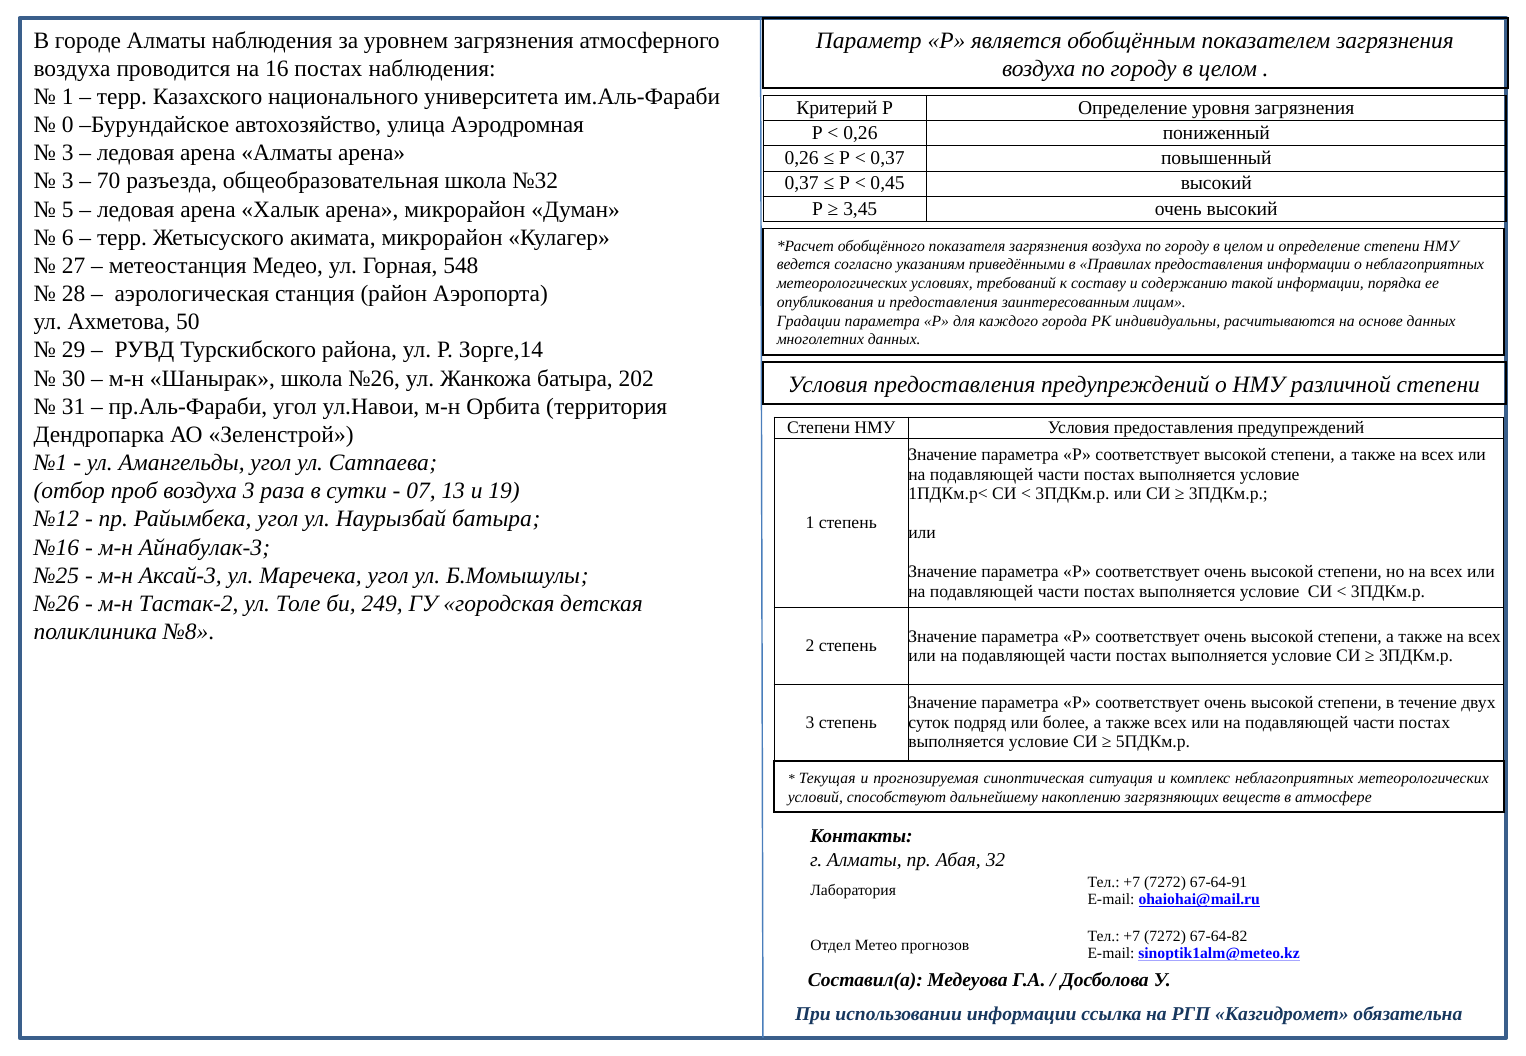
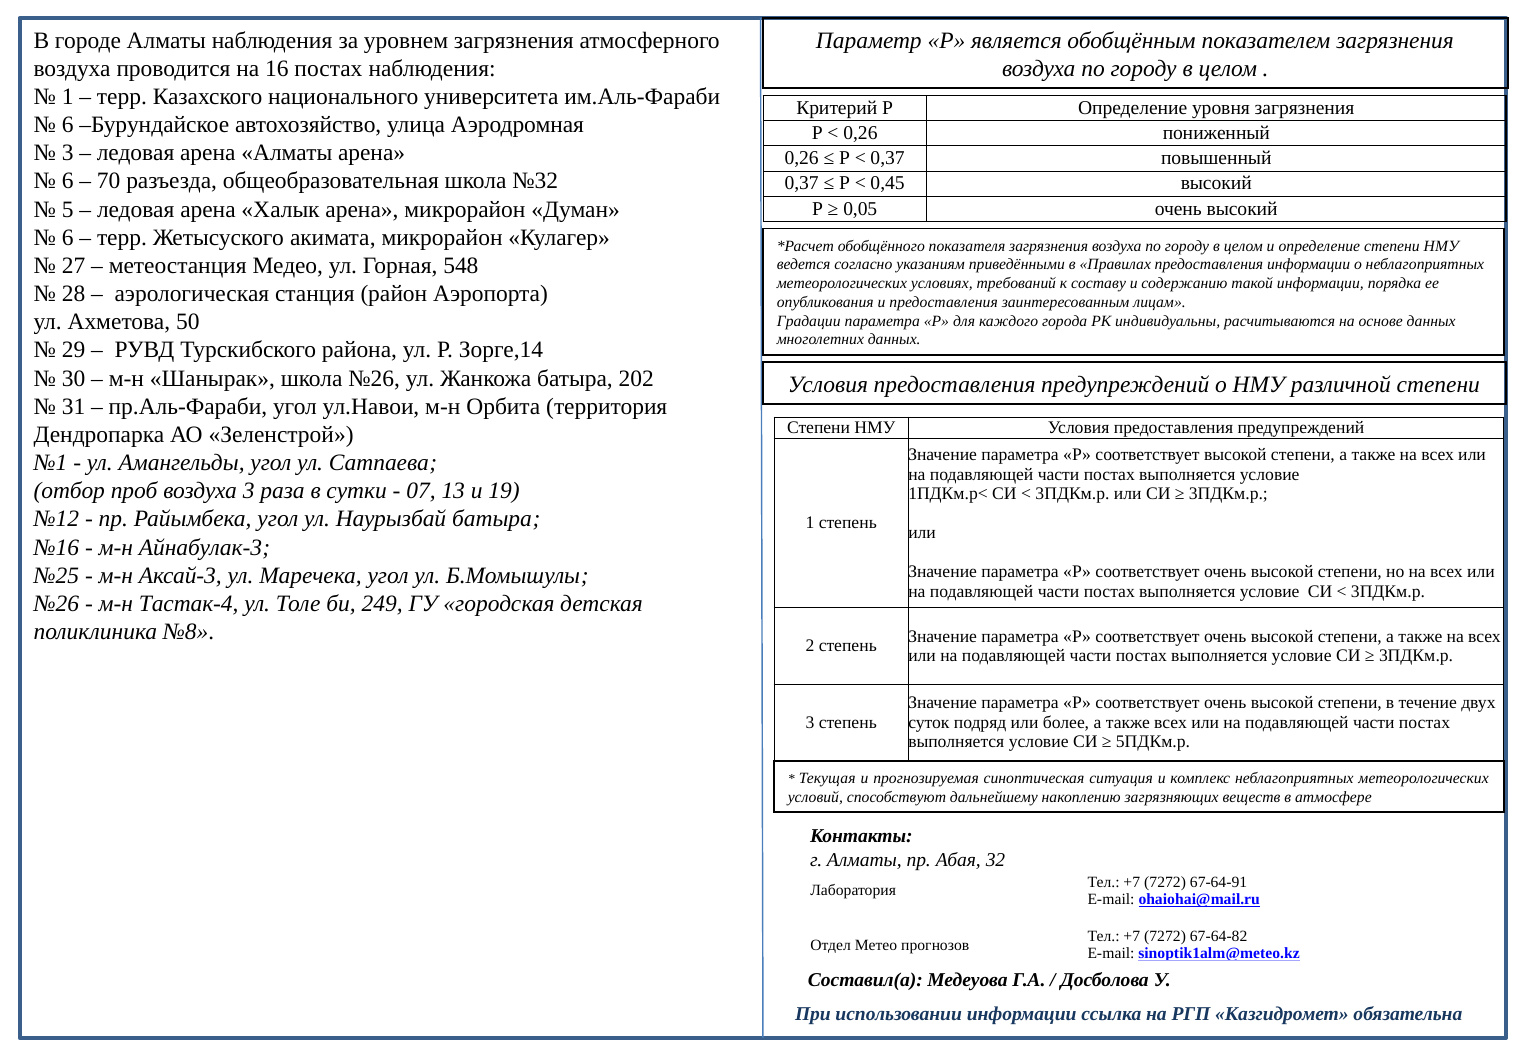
0 at (68, 125): 0 -> 6
3 at (68, 181): 3 -> 6
3,45: 3,45 -> 0,05
Тастак-2: Тастак-2 -> Тастак-4
